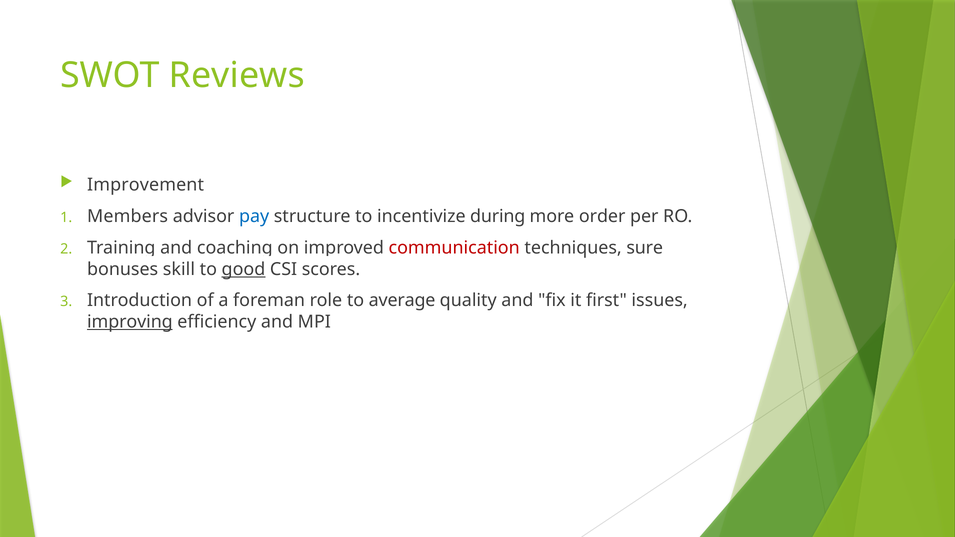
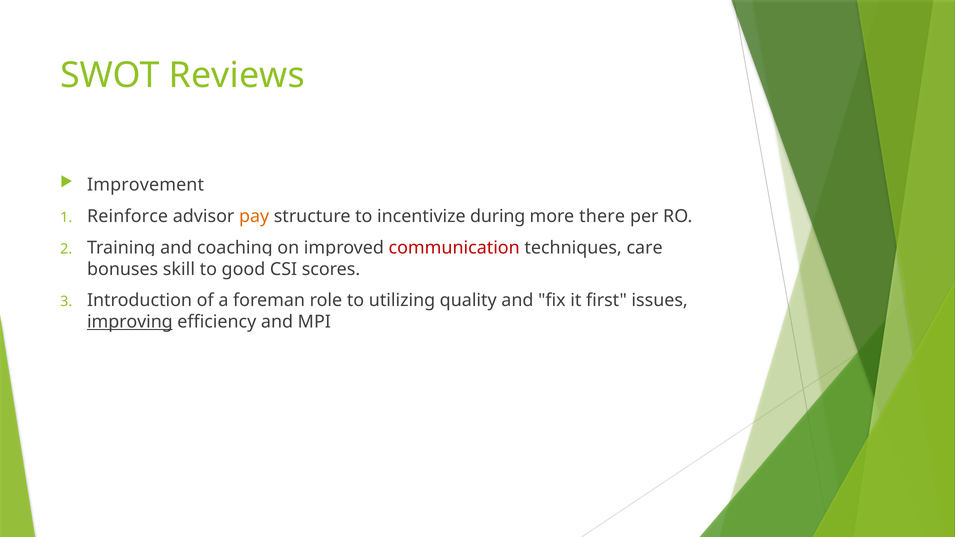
Members: Members -> Reinforce
pay colour: blue -> orange
order: order -> there
sure: sure -> care
good underline: present -> none
average: average -> utilizing
